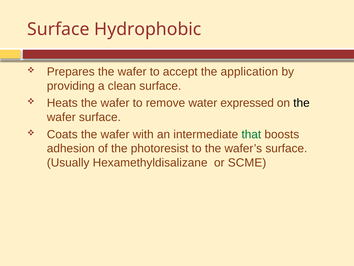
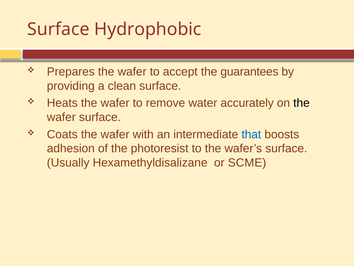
application: application -> guarantees
expressed: expressed -> accurately
that colour: green -> blue
